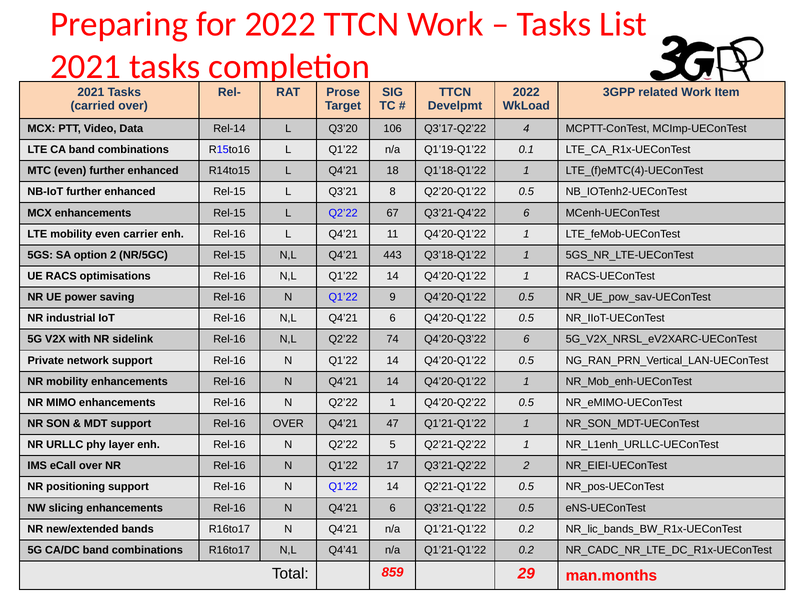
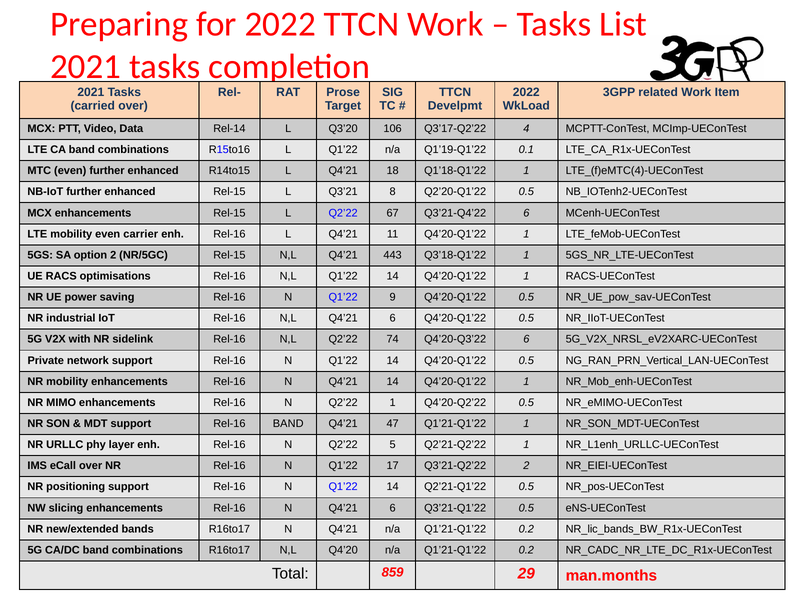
Rel-16 OVER: OVER -> BAND
Q4’41: Q4’41 -> Q4’20
